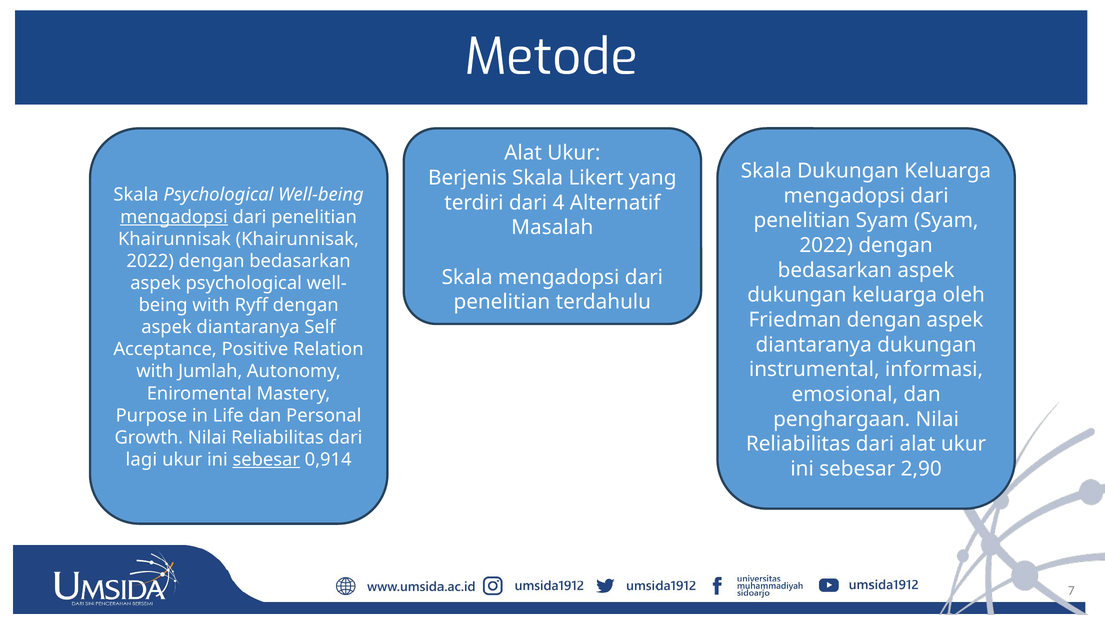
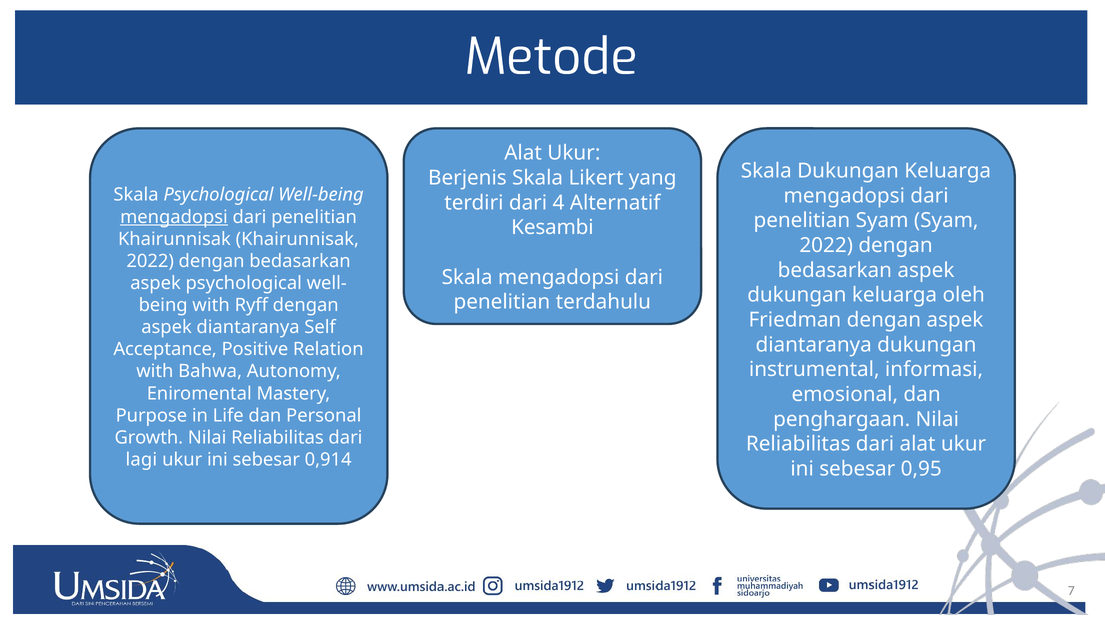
Masalah: Masalah -> Kesambi
Jumlah: Jumlah -> Bahwa
sebesar at (266, 460) underline: present -> none
2,90: 2,90 -> 0,95
